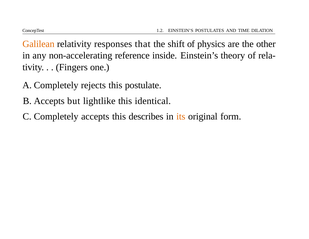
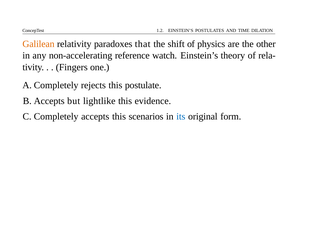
responses: responses -> paradoxes
inside: inside -> watch
identical: identical -> evidence
describes: describes -> scenarios
its colour: orange -> blue
